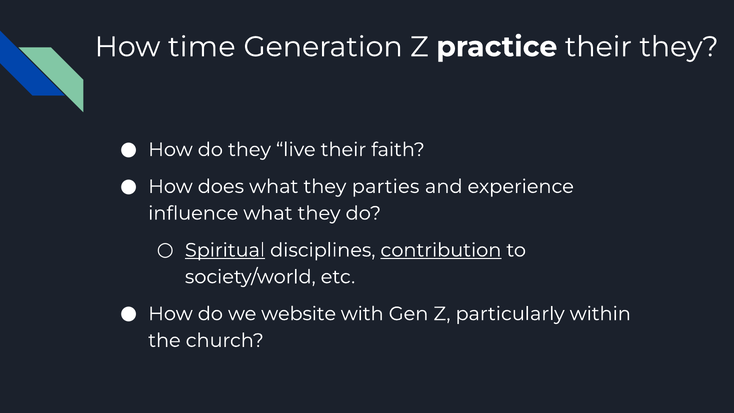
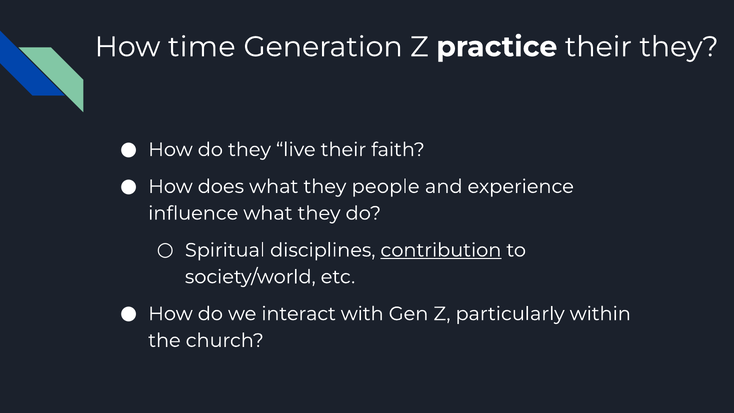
parties: parties -> people
Spiritual underline: present -> none
website: website -> interact
